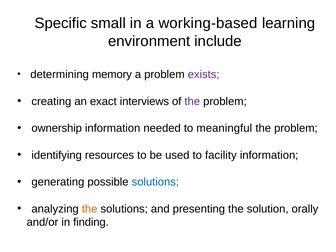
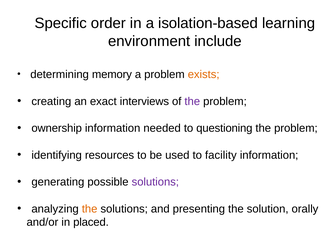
small: small -> order
working-based: working-based -> isolation-based
exists colour: purple -> orange
meaningful: meaningful -> questioning
solutions at (155, 182) colour: blue -> purple
finding: finding -> placed
